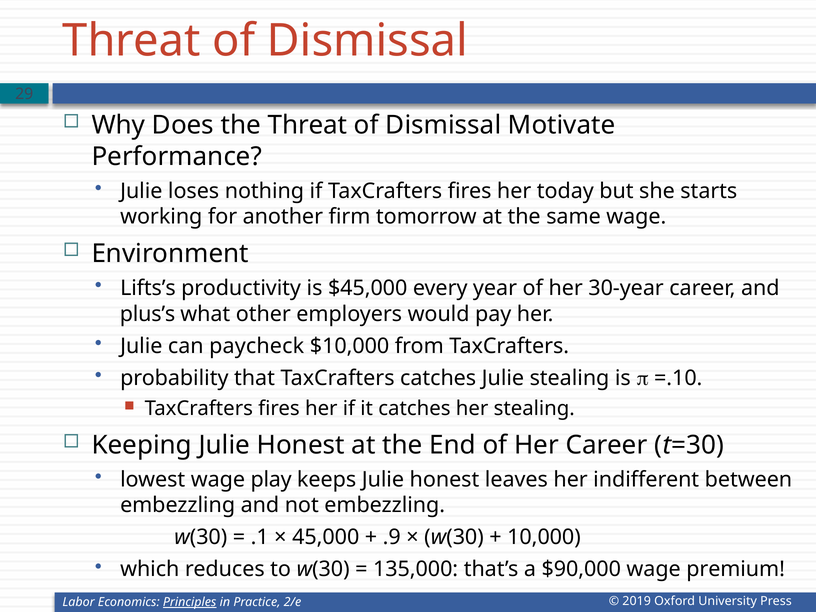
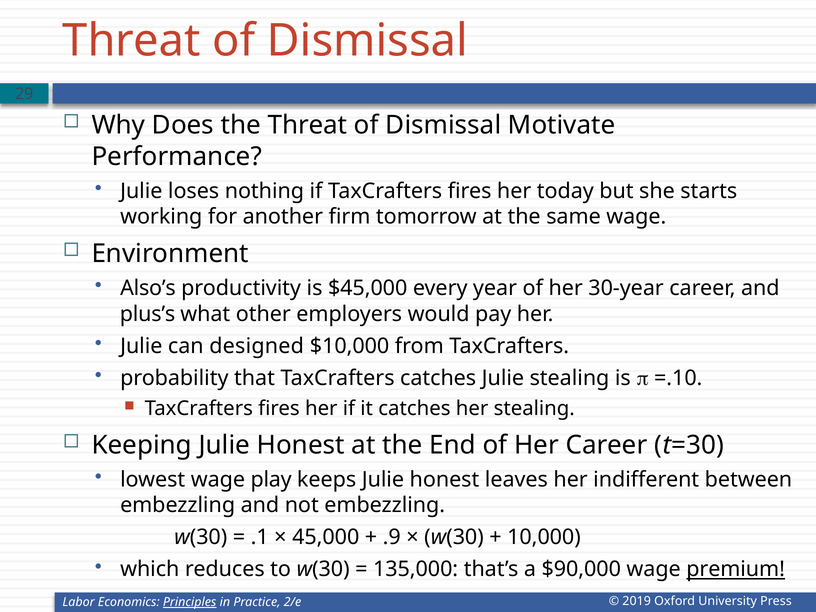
Lifts’s: Lifts’s -> Also’s
paycheck: paycheck -> designed
premium underline: none -> present
